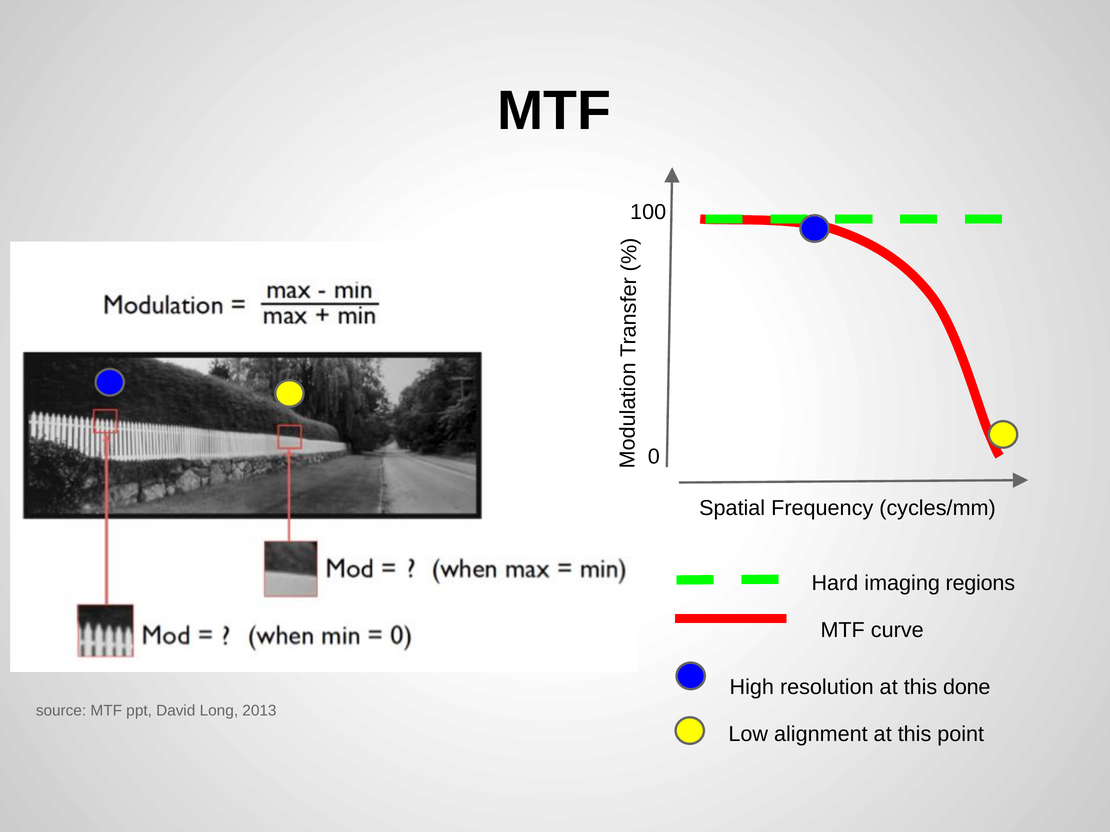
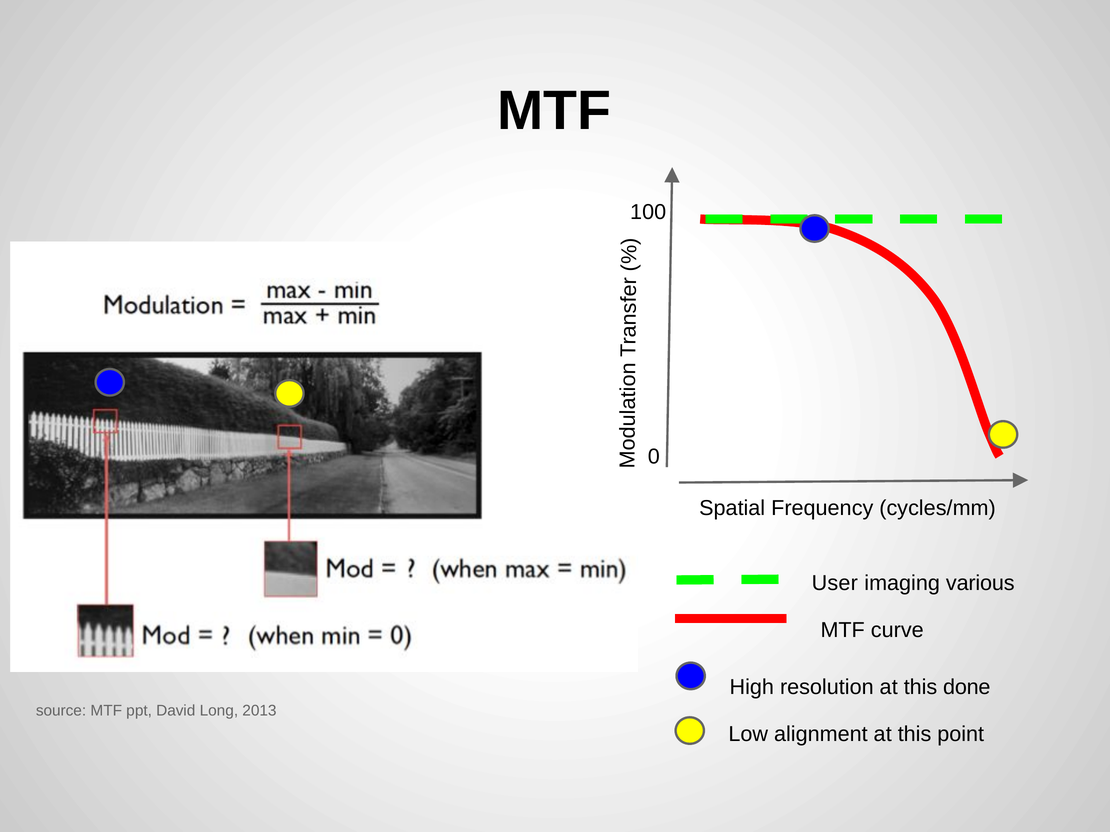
Hard: Hard -> User
regions: regions -> various
